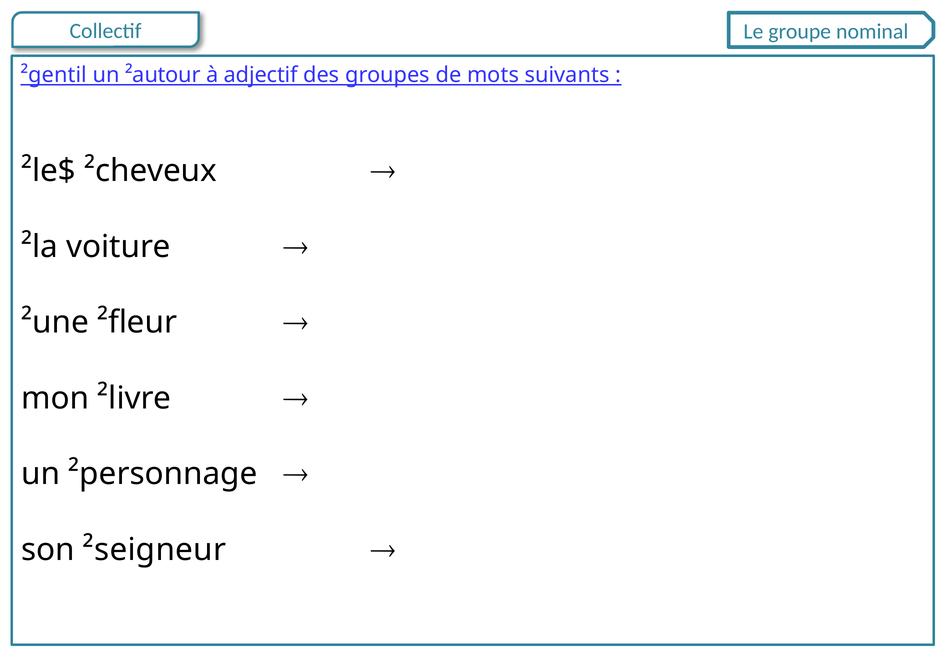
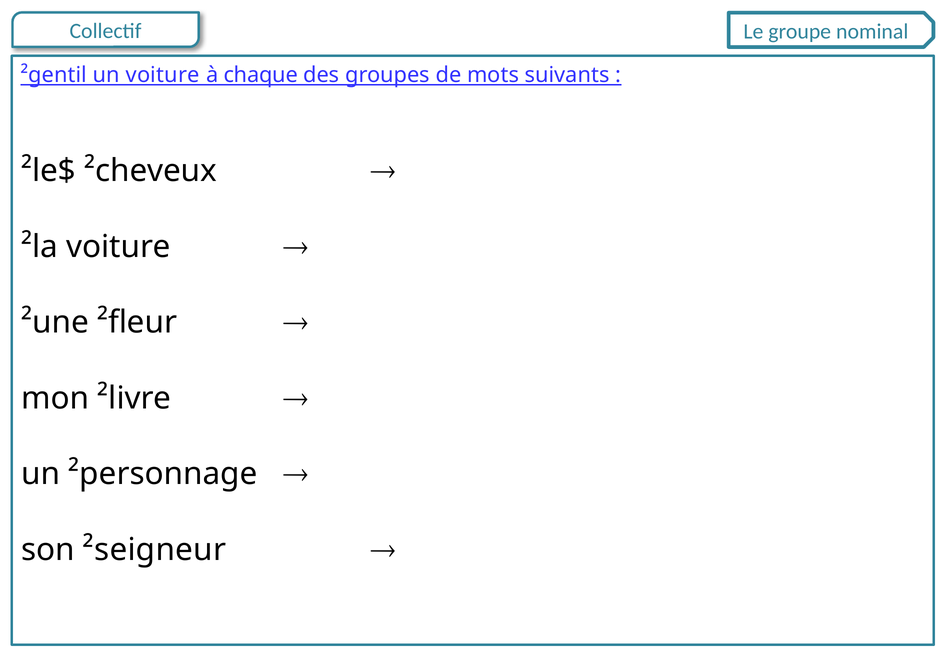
un ²autour: ²autour -> voiture
adjectif: adjectif -> chaque
